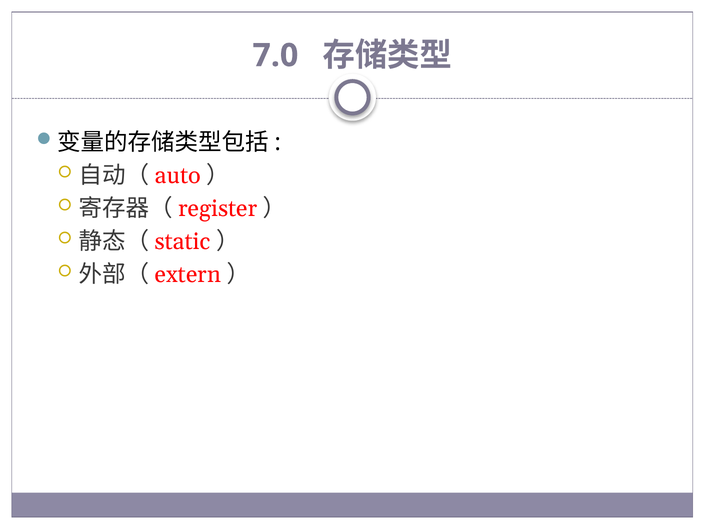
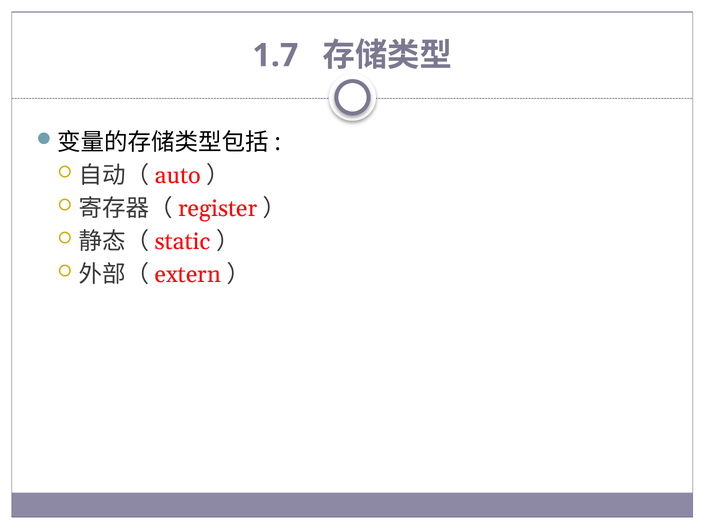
7.0: 7.0 -> 1.7
